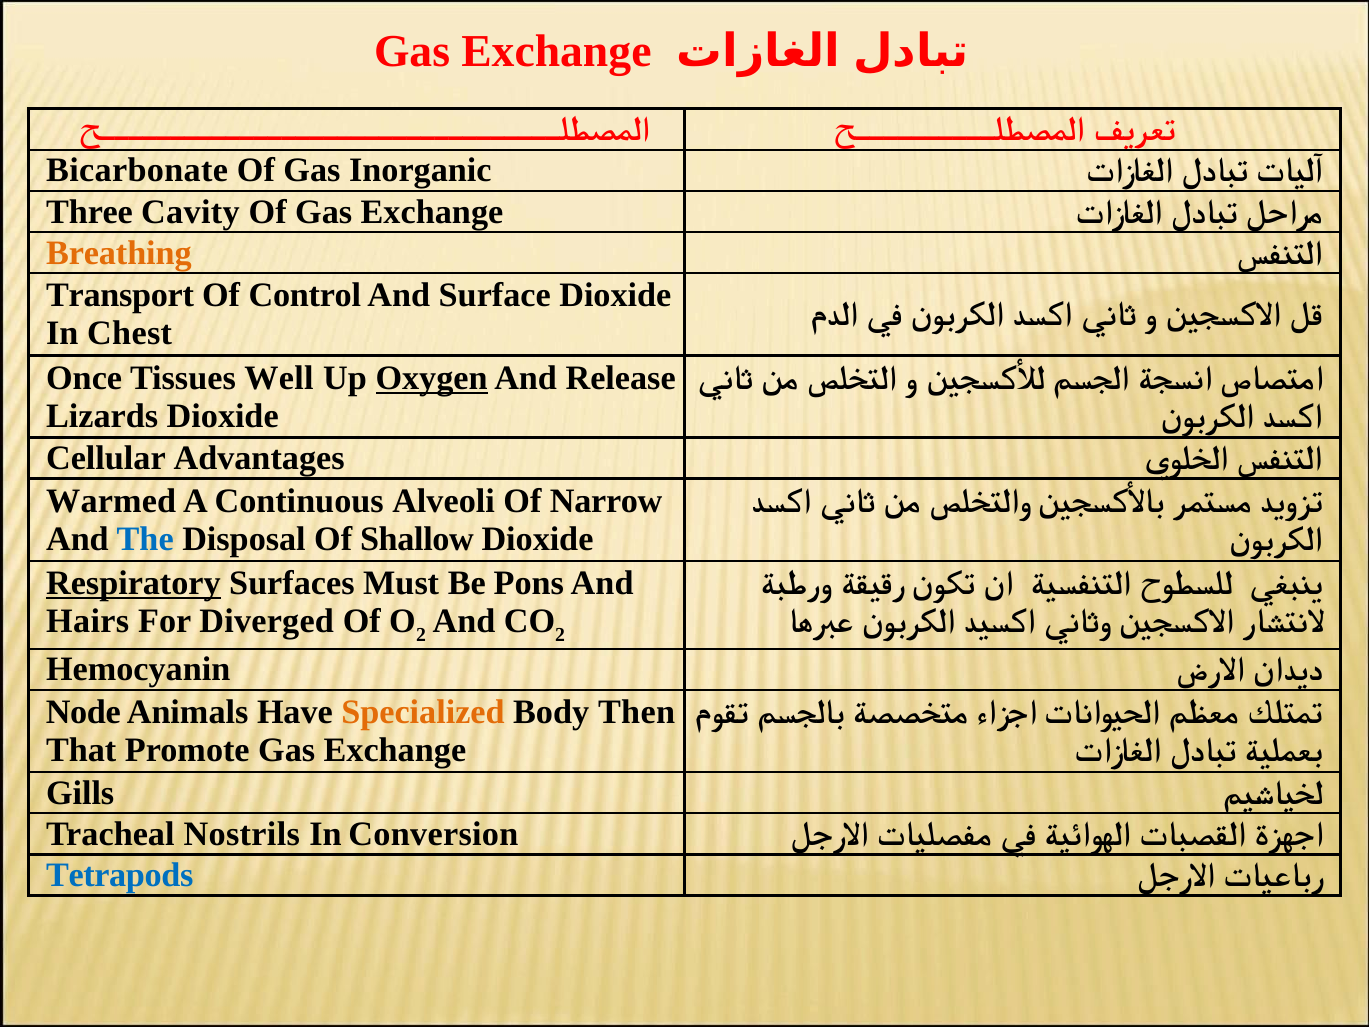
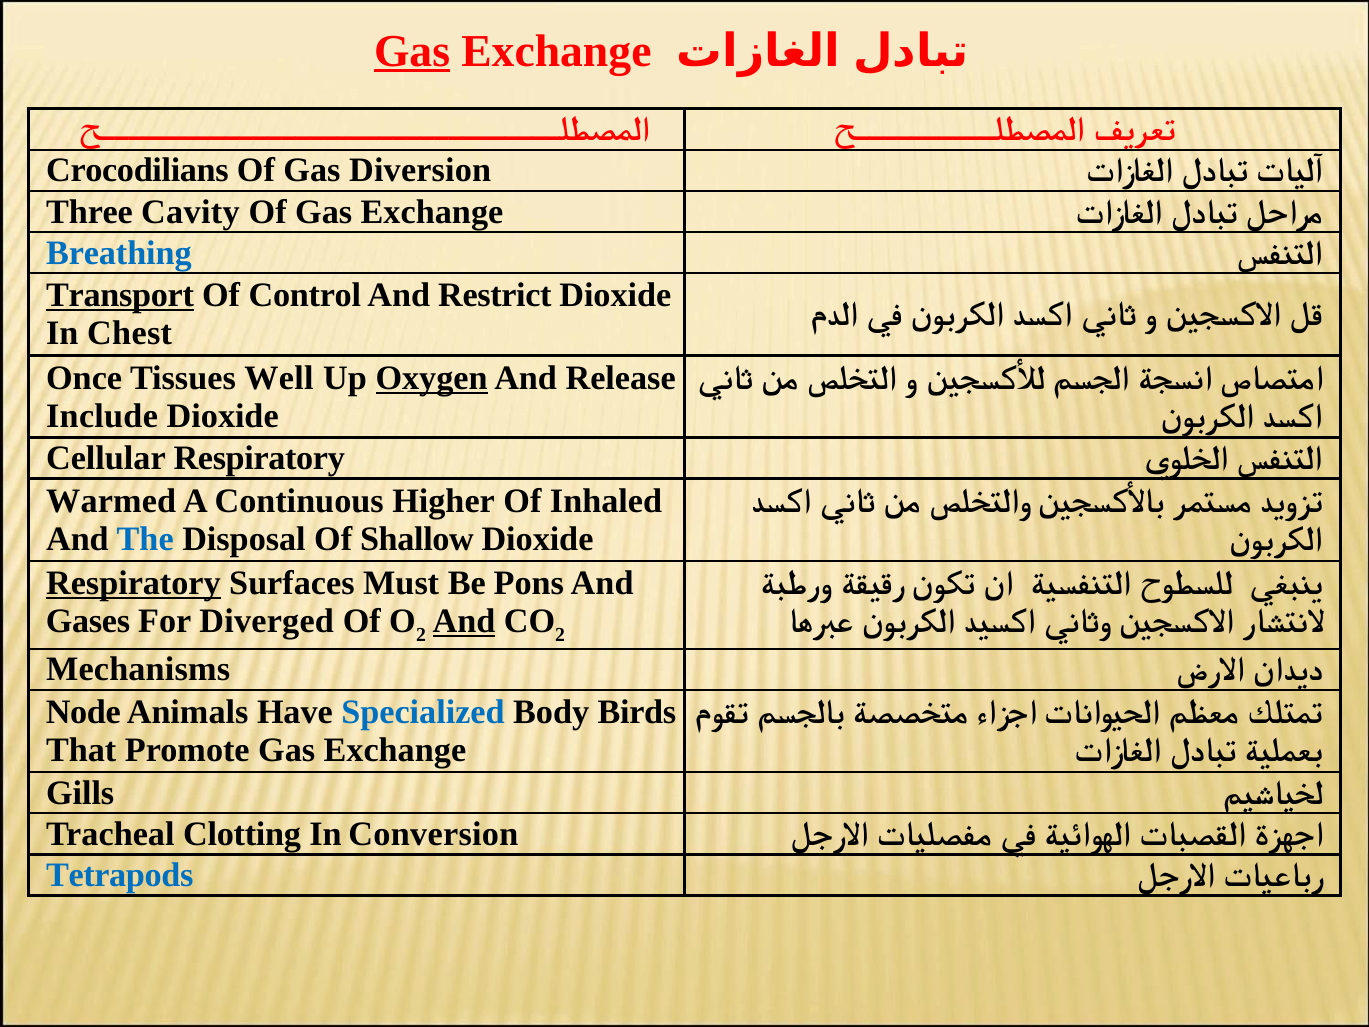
Gas at (412, 51) underline: none -> present
Bicarbonate: Bicarbonate -> Crocodilians
Inorganic: Inorganic -> Diversion
Breathing colour: orange -> blue
Transport underline: none -> present
Surface: Surface -> Restrict
Lizards: Lizards -> Include
Cellular Advantages: Advantages -> Respiratory
Alveoli: Alveoli -> Higher
Narrow: Narrow -> Inhaled
Hairs: Hairs -> Gases
And at (464, 621) underline: none -> present
Hemocyanin: Hemocyanin -> Mechanisms
Specialized colour: orange -> blue
Then: Then -> Birds
Nostrils: Nostrils -> Clotting
